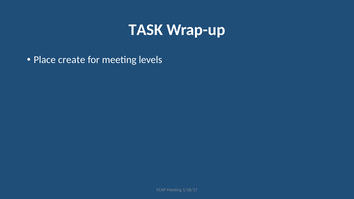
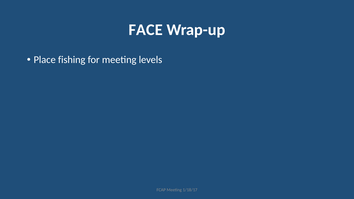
TASK: TASK -> FACE
create: create -> fishing
